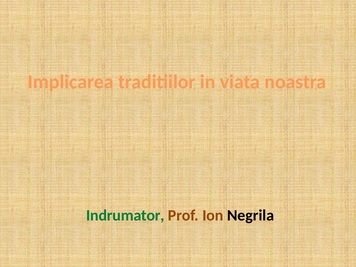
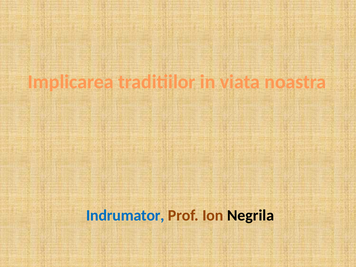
Indrumator colour: green -> blue
